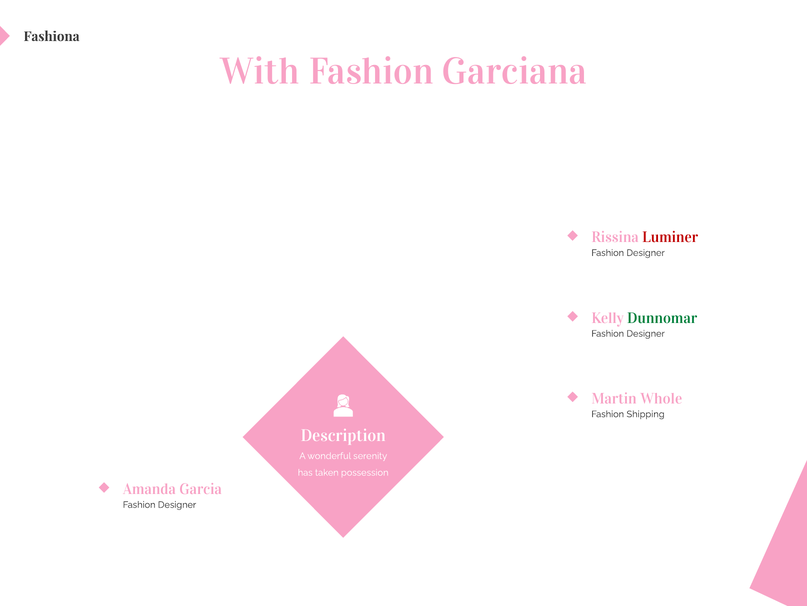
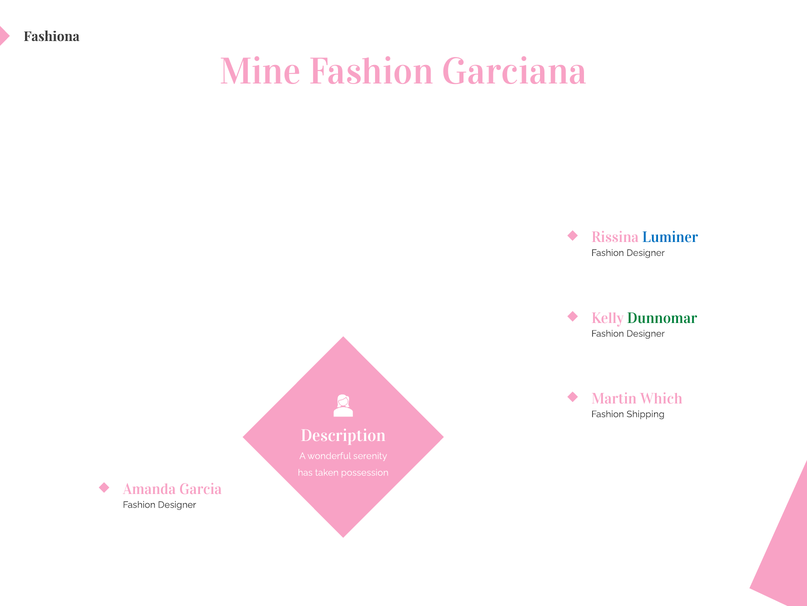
With: With -> Mine
Luminer colour: red -> blue
Whole: Whole -> Which
